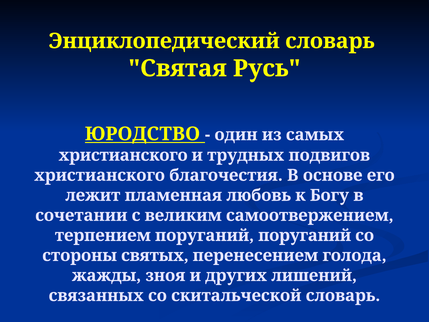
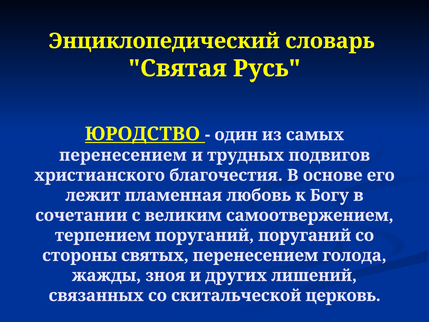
христианского at (123, 155): христианского -> перенесением
скитальческой словарь: словарь -> церковь
